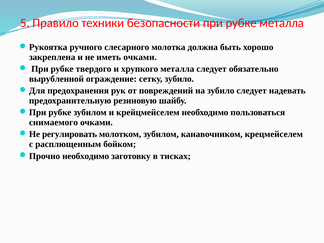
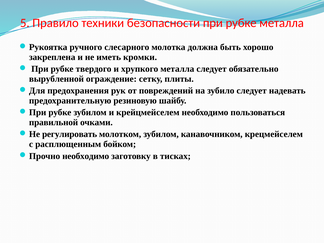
иметь очками: очками -> кромки
сетку зубило: зубило -> плиты
снимаемого: снимаемого -> правильной
